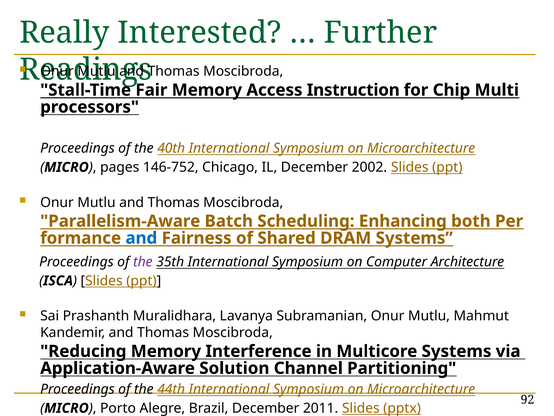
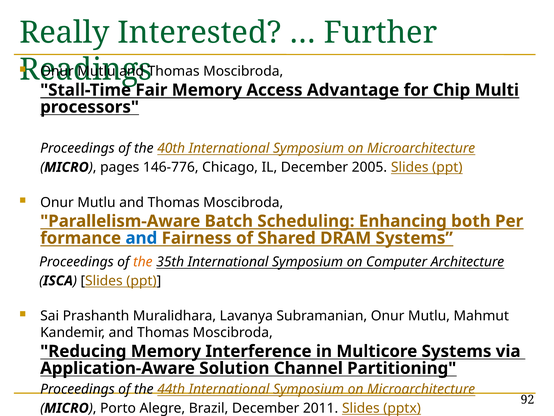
Instruction: Instruction -> Advantage
146-752: 146-752 -> 146-776
2002: 2002 -> 2005
the at (143, 262) colour: purple -> orange
